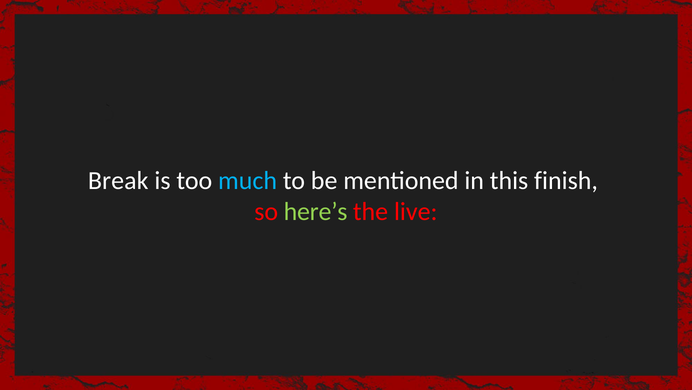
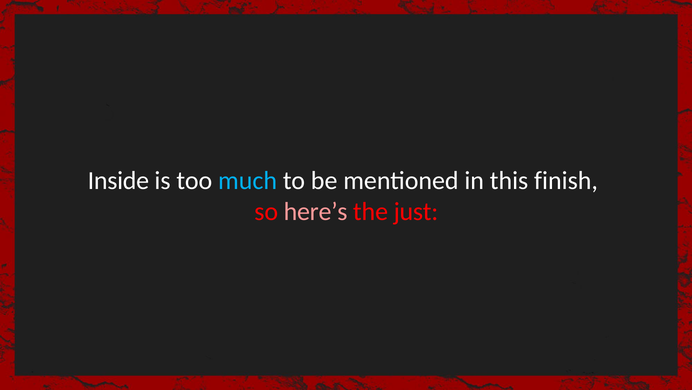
Break: Break -> Inside
here’s colour: light green -> pink
live: live -> just
